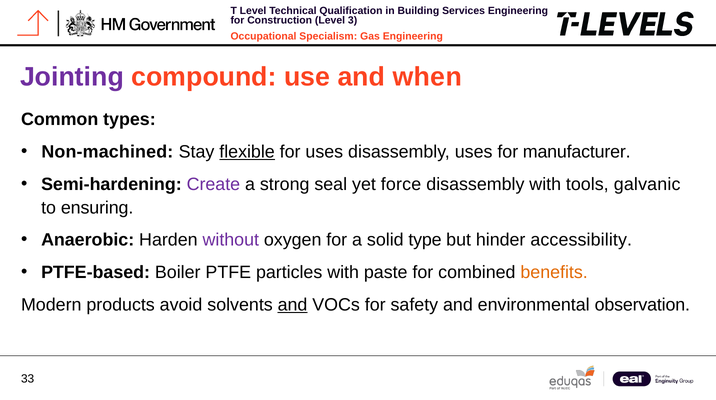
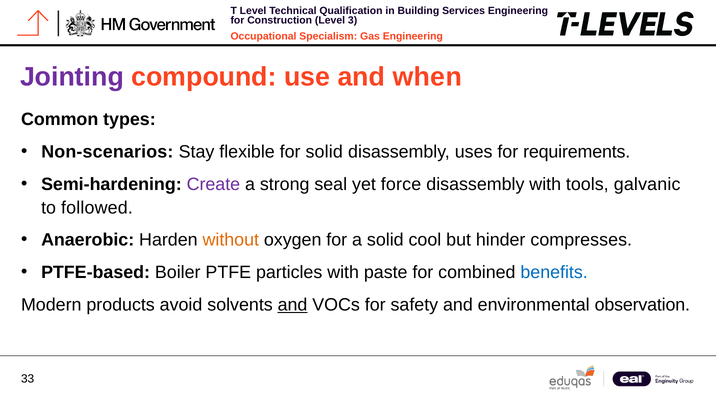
Non-machined: Non-machined -> Non-scenarios
flexible underline: present -> none
for uses: uses -> solid
manufacturer: manufacturer -> requirements
ensuring: ensuring -> followed
without colour: purple -> orange
type: type -> cool
accessibility: accessibility -> compresses
benefits colour: orange -> blue
